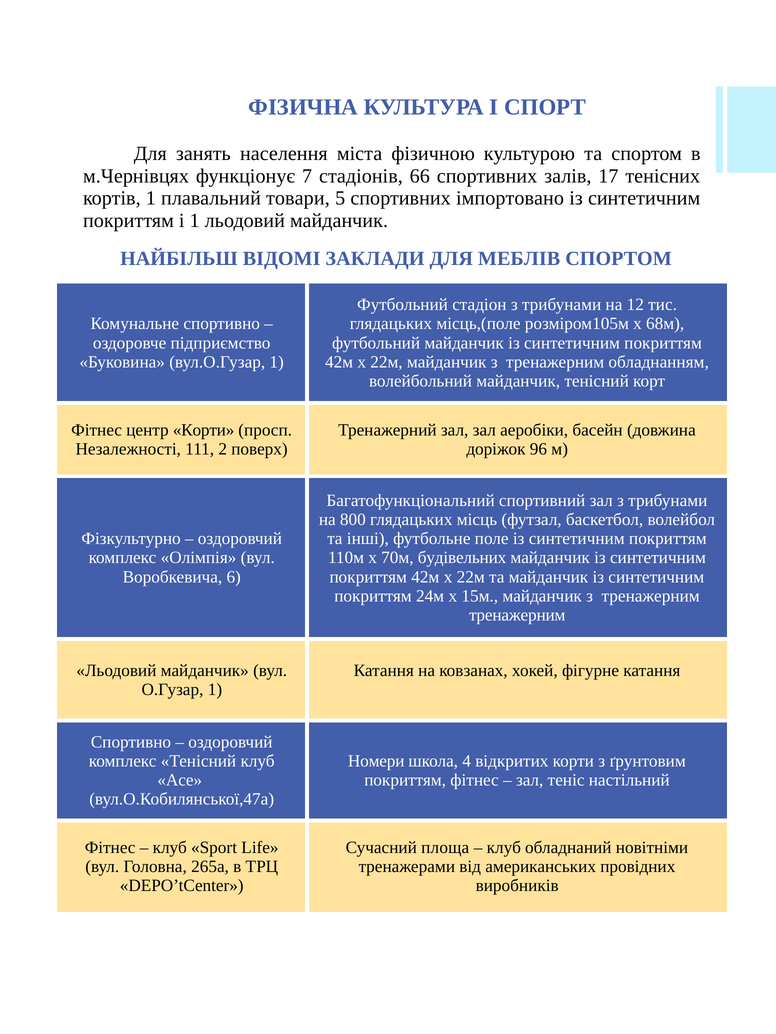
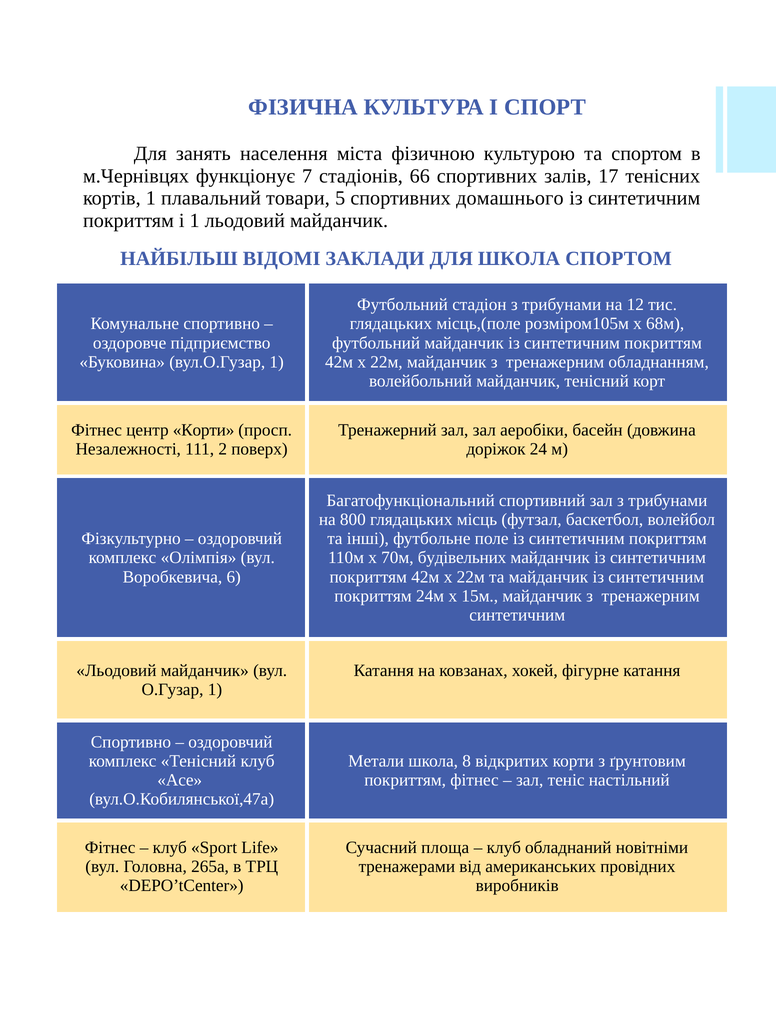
імпортовано: імпортовано -> домашнього
ДЛЯ МЕБЛІВ: МЕБЛІВ -> ШКОЛА
96: 96 -> 24
тренажерним at (517, 616): тренажерним -> синтетичним
Номери: Номери -> Метали
4: 4 -> 8
